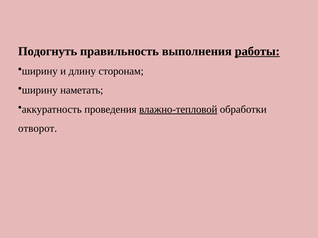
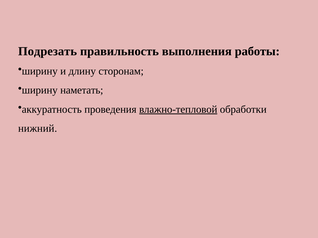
Подогнуть: Подогнуть -> Подрезать
работы underline: present -> none
отворот: отворот -> нижний
